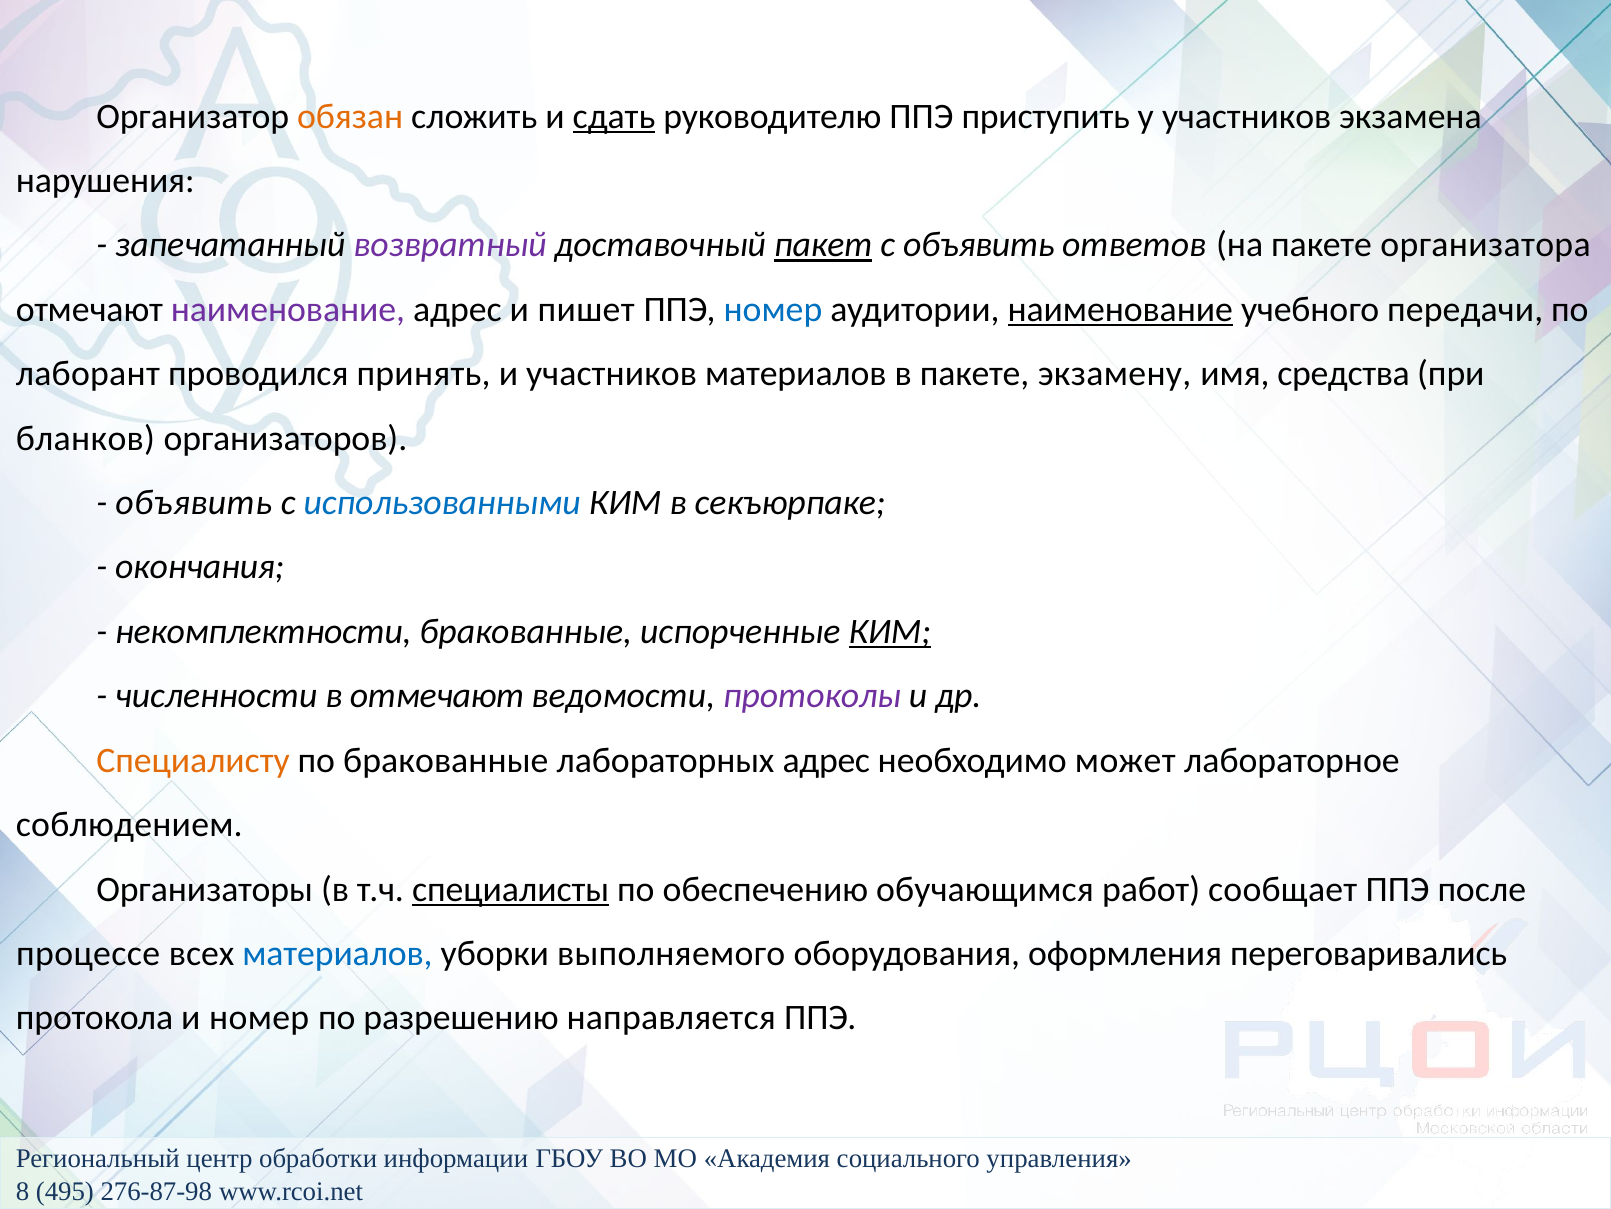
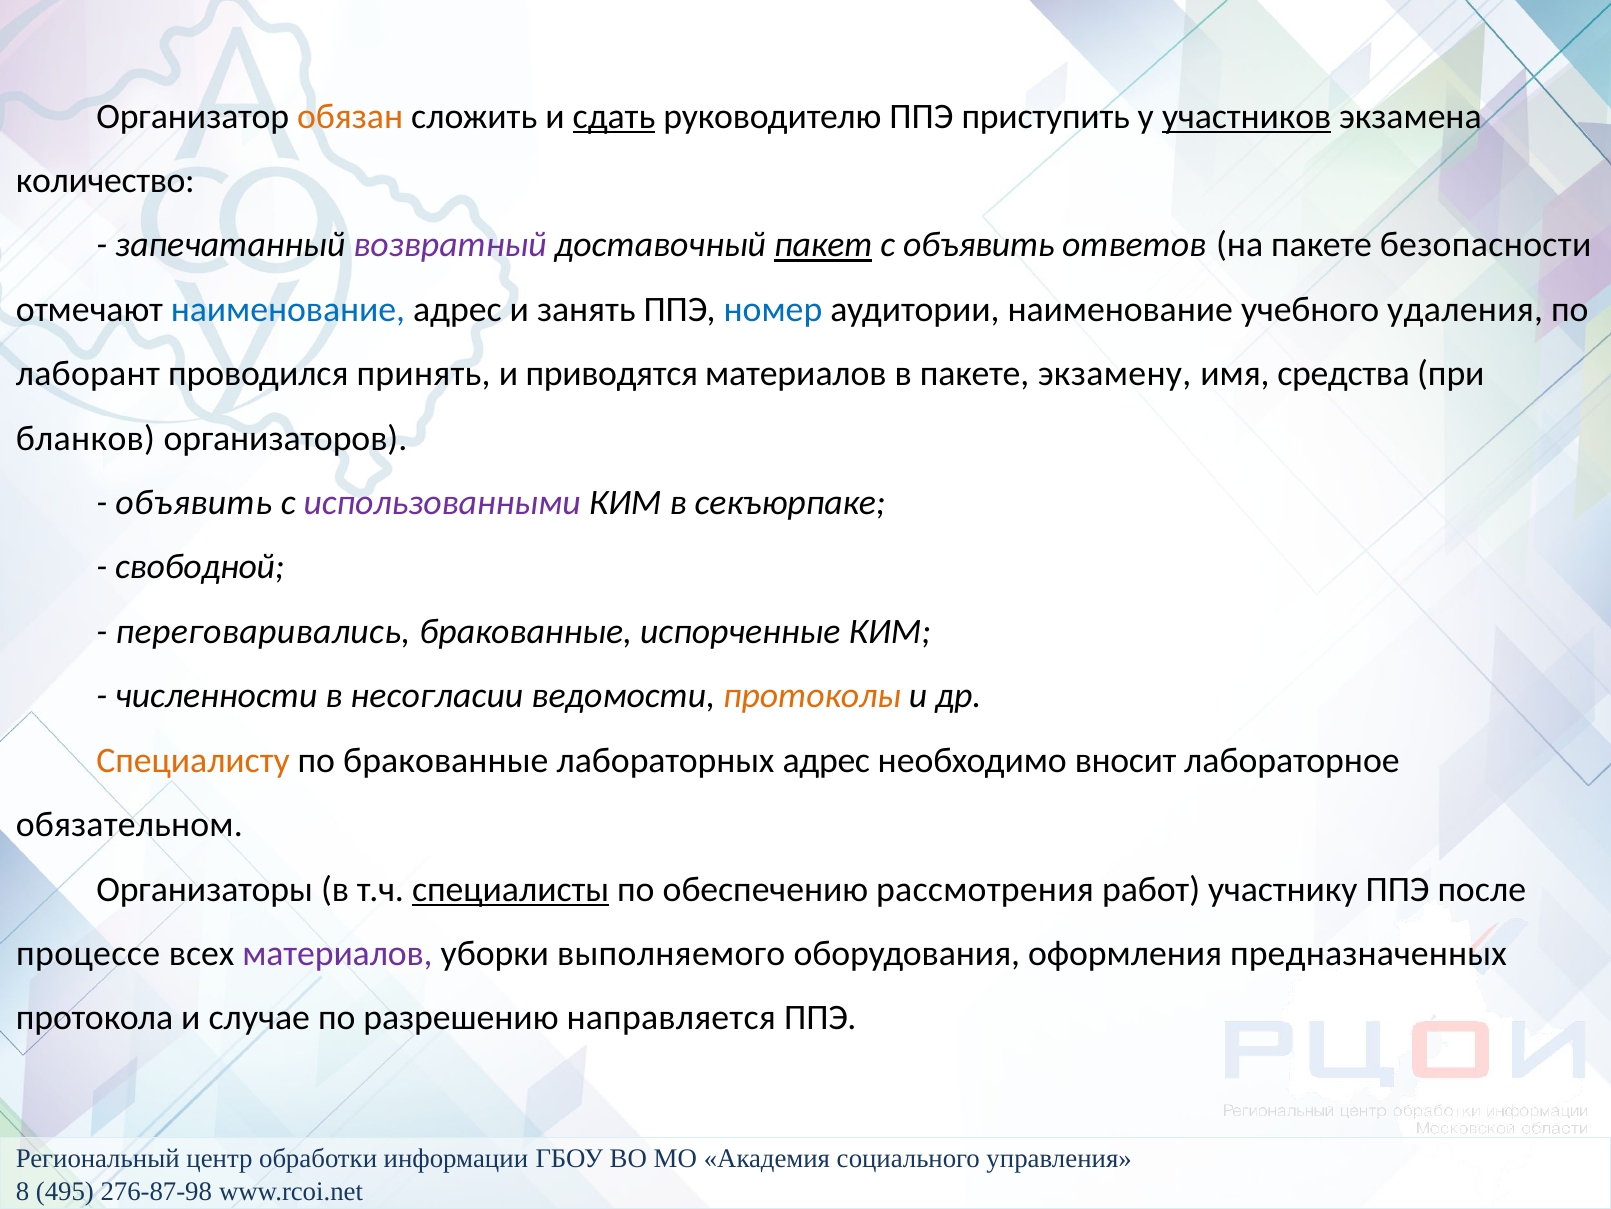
участников at (1247, 116) underline: none -> present
нарушения: нарушения -> количество
организатора: организатора -> безопасности
наименование at (288, 309) colour: purple -> blue
пишет: пишет -> занять
наименование at (1120, 309) underline: present -> none
передачи: передачи -> удаления
и участников: участников -> приводятся
использованными colour: blue -> purple
окончания: окончания -> свободной
некомплектности: некомплектности -> переговаривались
КИМ at (890, 631) underline: present -> none
в отмечают: отмечают -> несогласии
протоколы colour: purple -> orange
может: может -> вносит
соблюдением: соблюдением -> обязательном
обучающимся: обучающимся -> рассмотрения
сообщает: сообщает -> участнику
материалов at (337, 953) colour: blue -> purple
переговаривались: переговаривались -> предназначенных
и номер: номер -> случае
